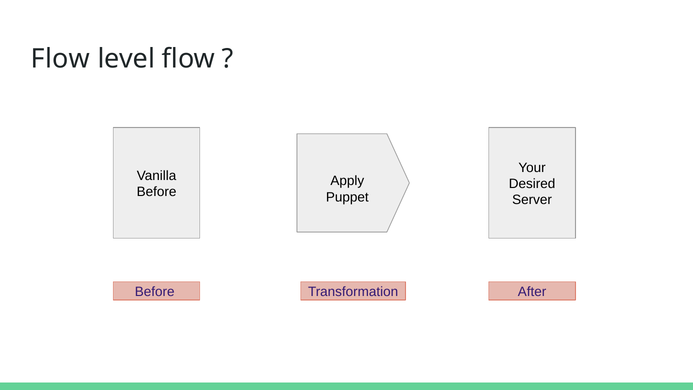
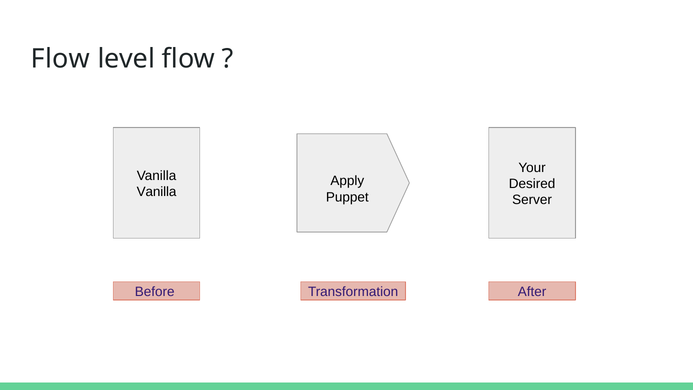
Before at (157, 192): Before -> Vanilla
